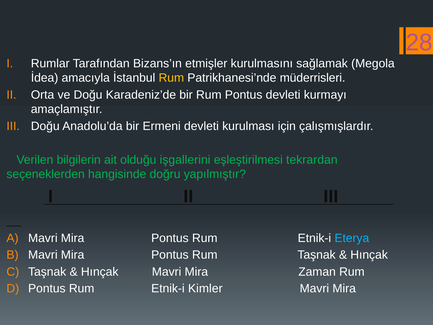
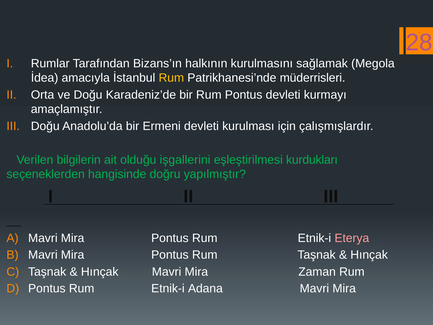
etmişler: etmişler -> halkının
tekrardan: tekrardan -> kurdukları
Eterya colour: light blue -> pink
Kimler: Kimler -> Adana
